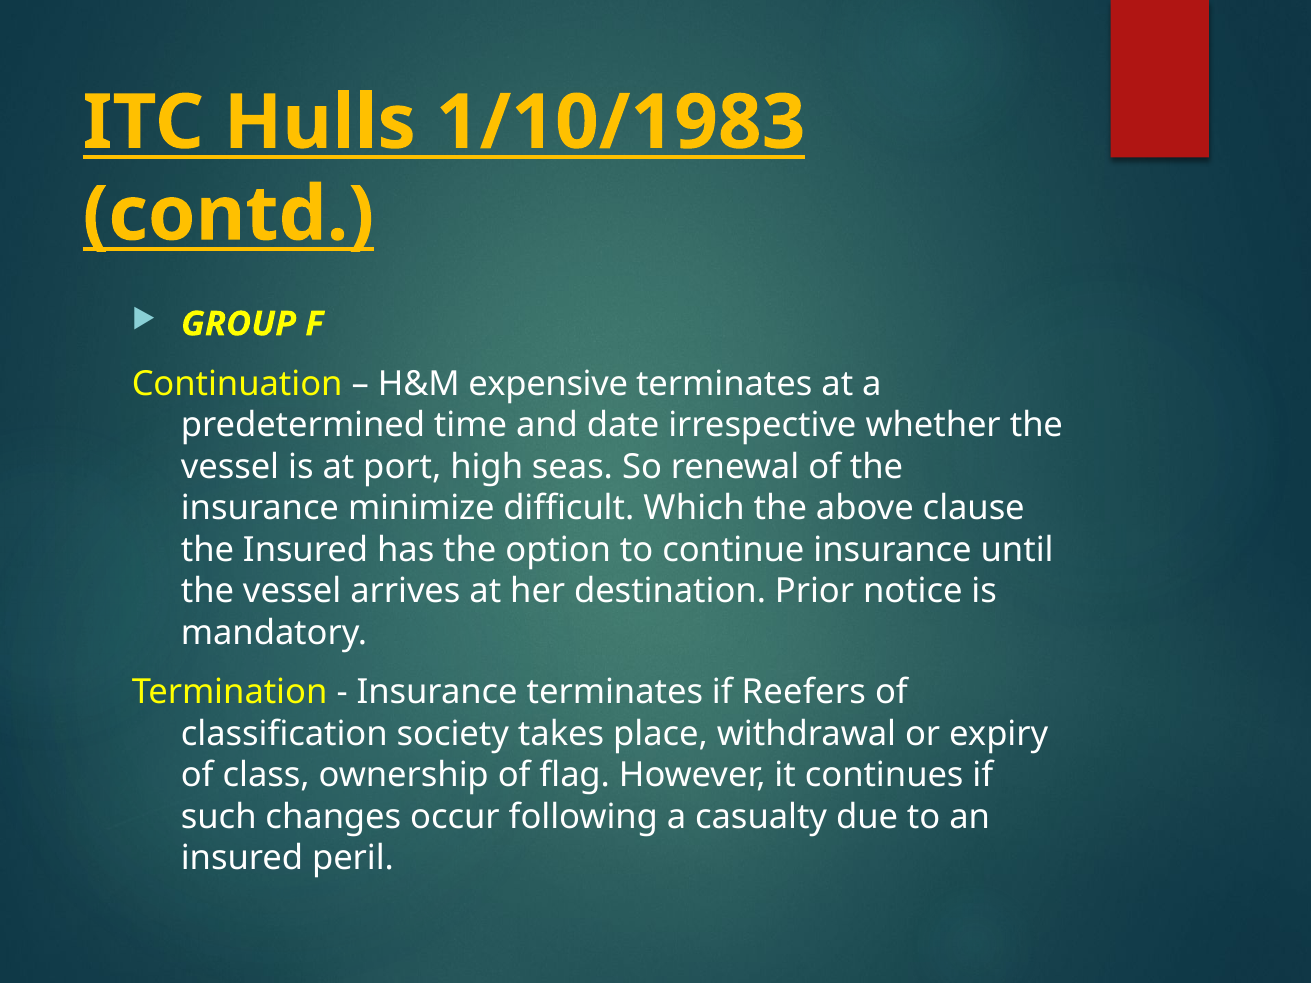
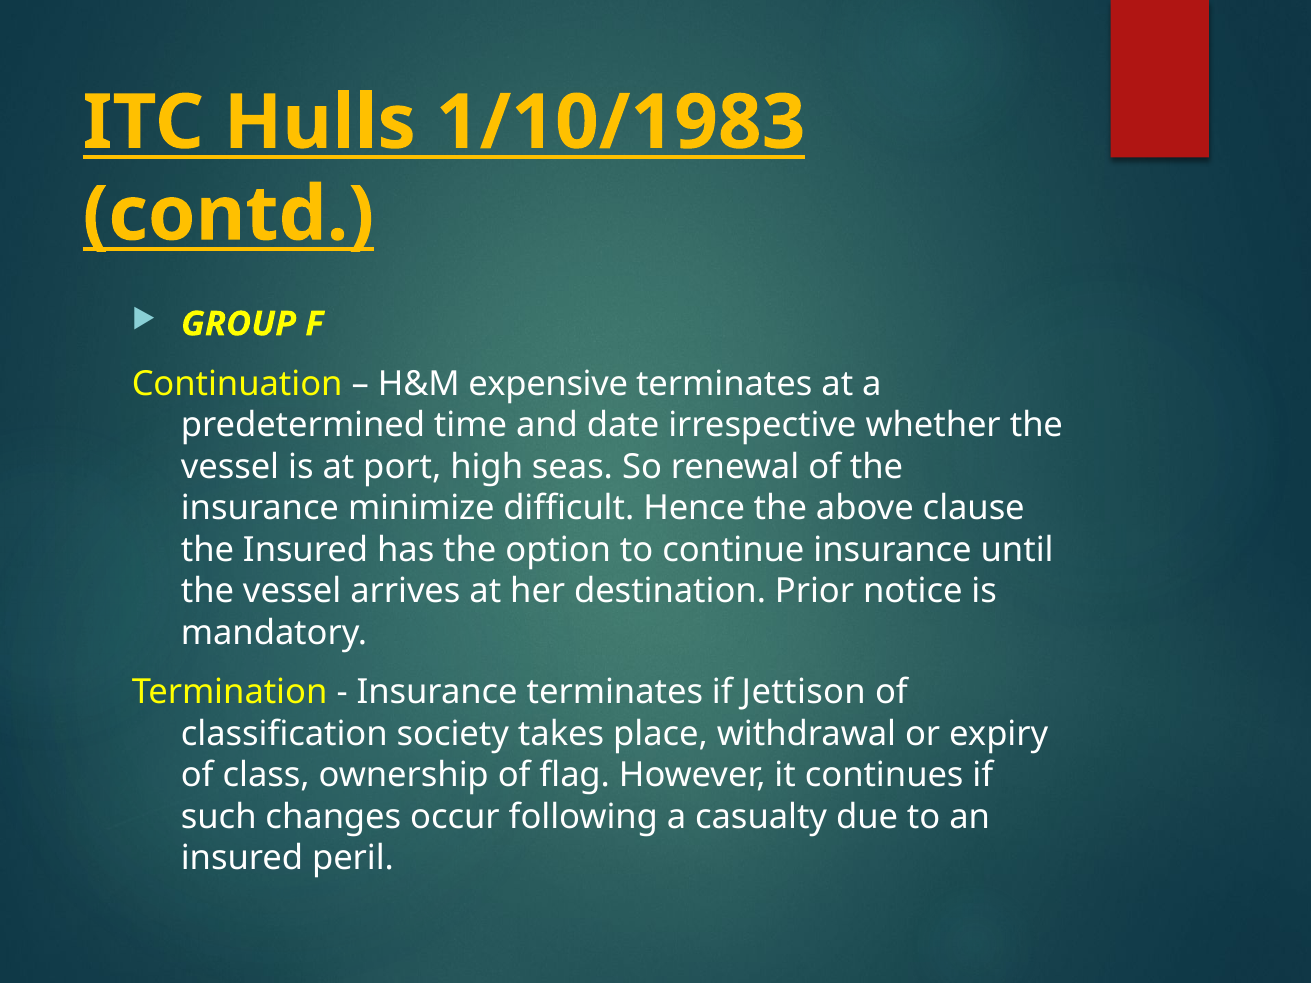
Which: Which -> Hence
Reefers: Reefers -> Jettison
